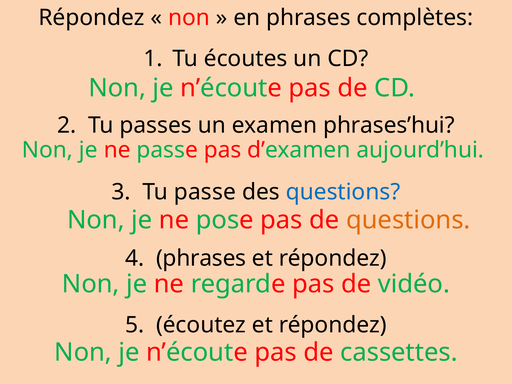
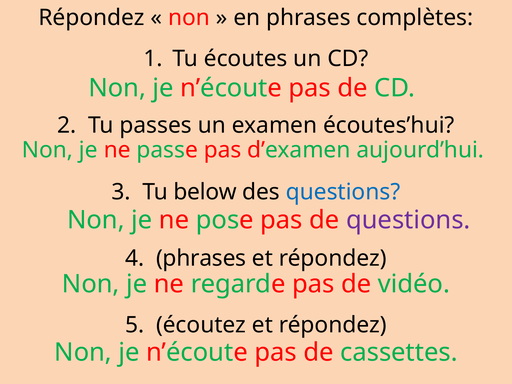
phrases’hui: phrases’hui -> écoutes’hui
Tu passe: passe -> below
questions at (408, 220) colour: orange -> purple
